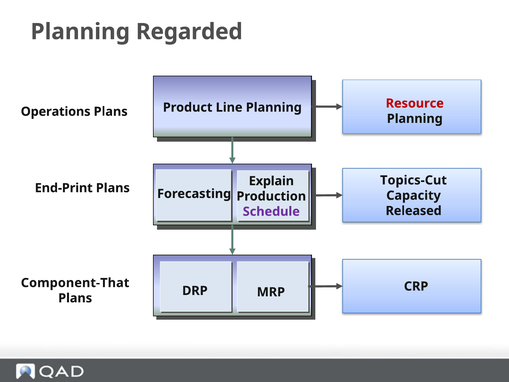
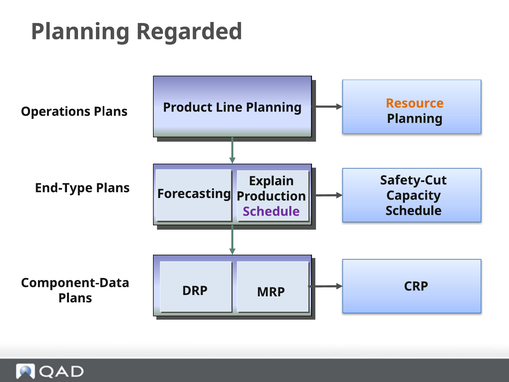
Resource colour: red -> orange
Topics-Cut: Topics-Cut -> Safety-Cut
End-Print: End-Print -> End-Type
Released at (414, 211): Released -> Schedule
Component-That: Component-That -> Component-Data
